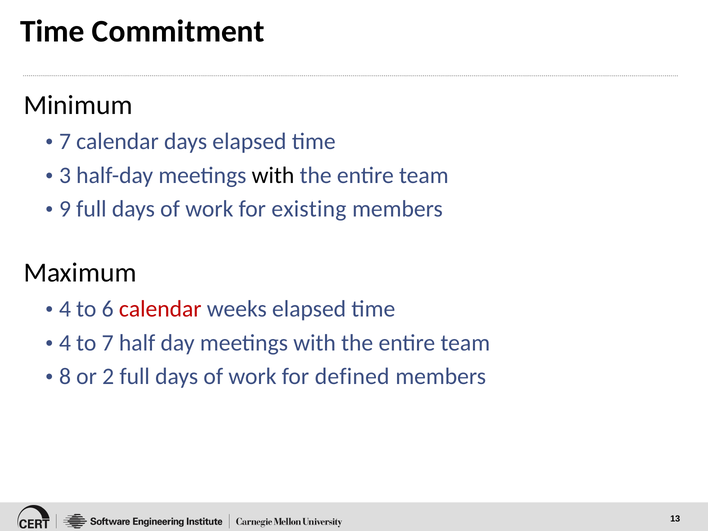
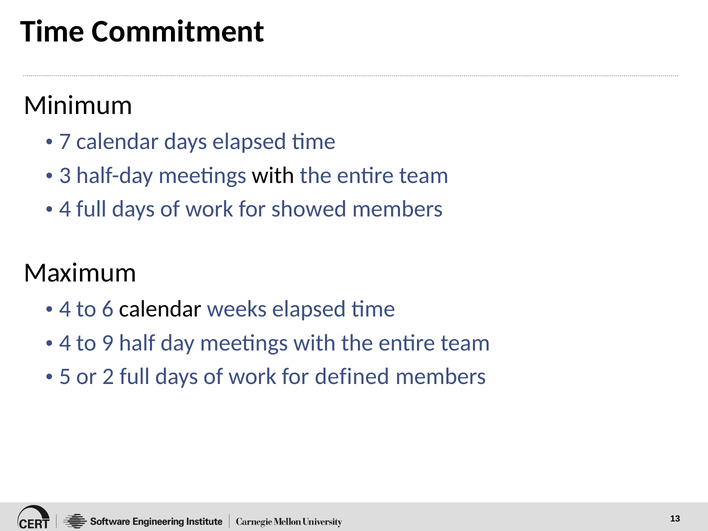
9 at (65, 209): 9 -> 4
existing: existing -> showed
calendar at (160, 309) colour: red -> black
to 7: 7 -> 9
8: 8 -> 5
